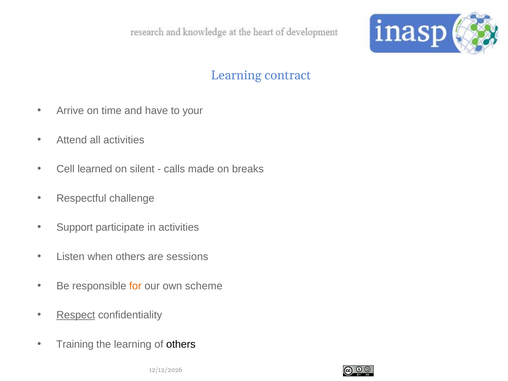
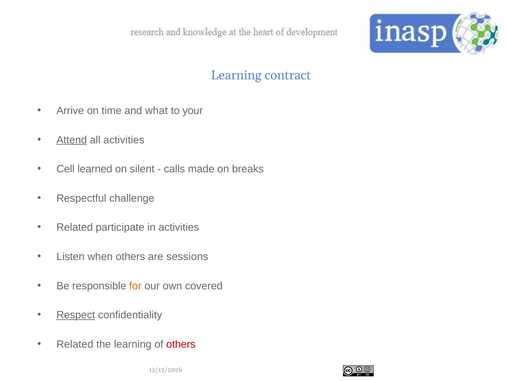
have: have -> what
Attend underline: none -> present
Support at (75, 227): Support -> Related
scheme: scheme -> covered
Training at (75, 344): Training -> Related
others at (181, 344) colour: black -> red
